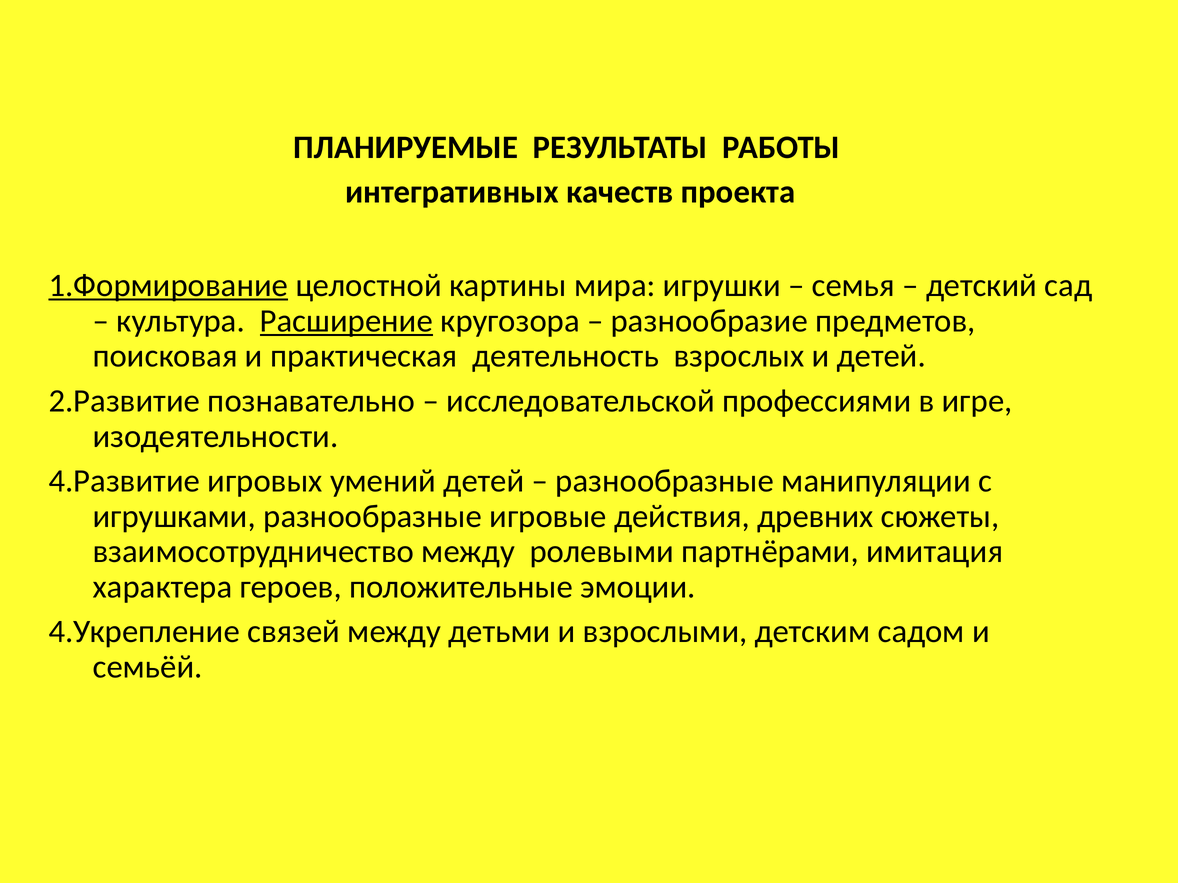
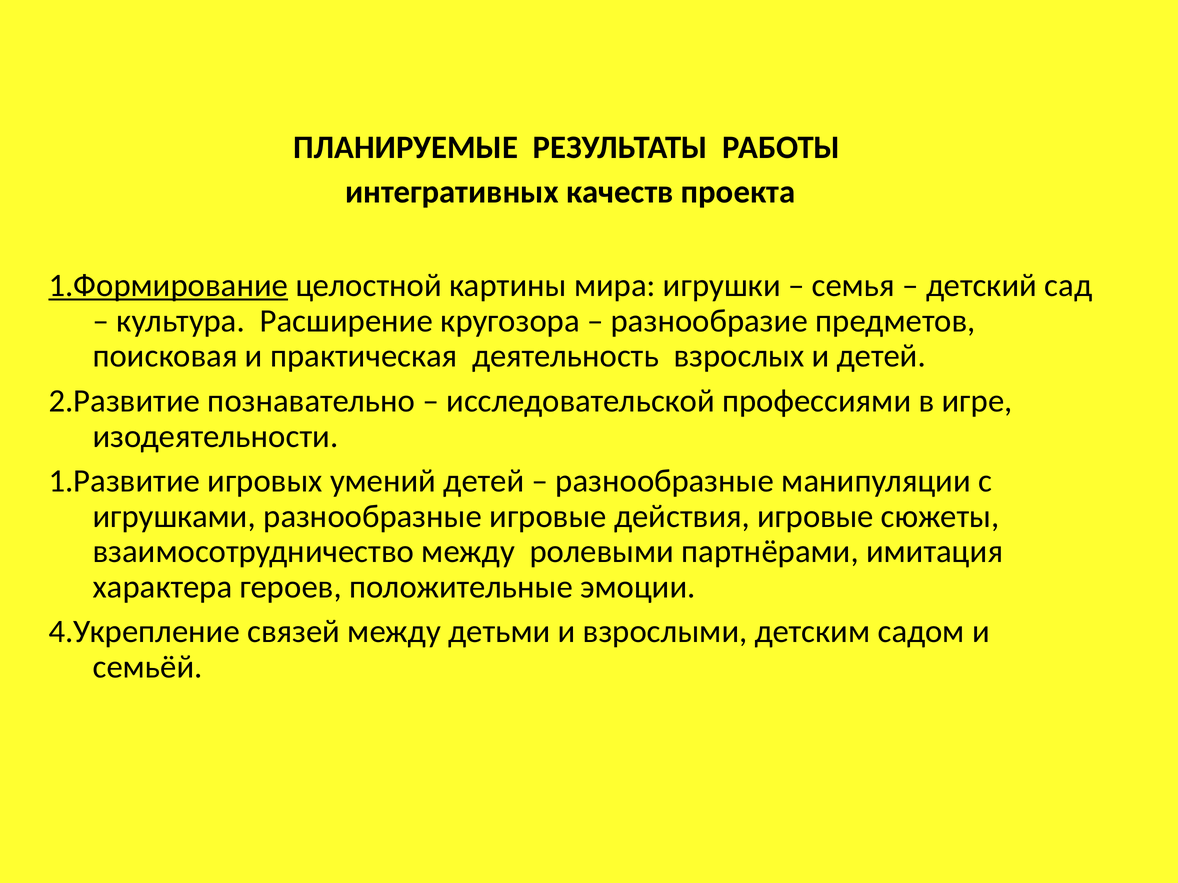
Расширение underline: present -> none
4.Развитие: 4.Развитие -> 1.Развитие
действия древних: древних -> игровые
